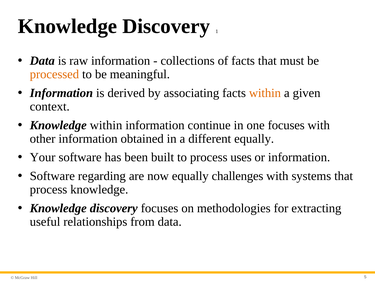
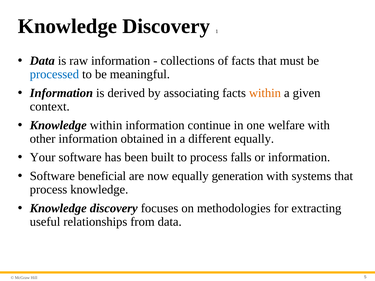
processed colour: orange -> blue
one focuses: focuses -> welfare
uses: uses -> falls
regarding: regarding -> beneficial
challenges: challenges -> generation
